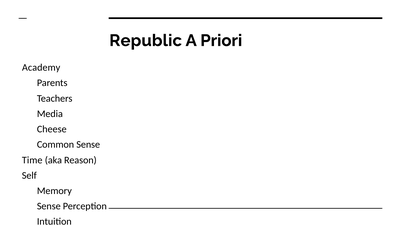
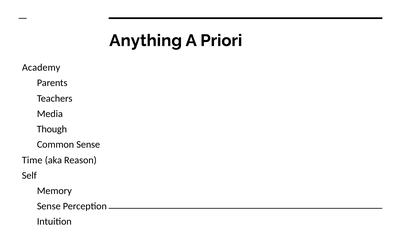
Republic: Republic -> Anything
Cheese: Cheese -> Though
